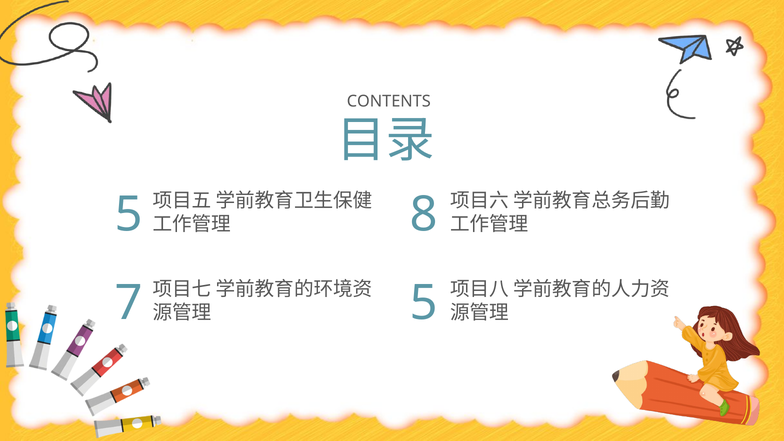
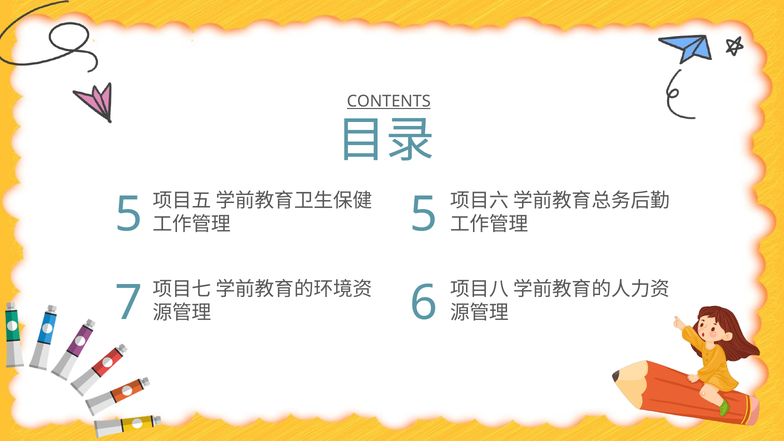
CONTENTS underline: none -> present
5 8: 8 -> 5
7 5: 5 -> 6
